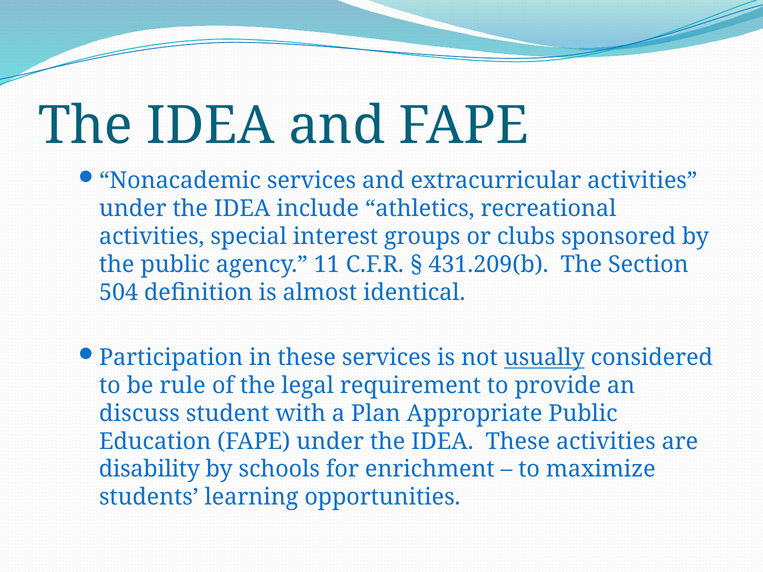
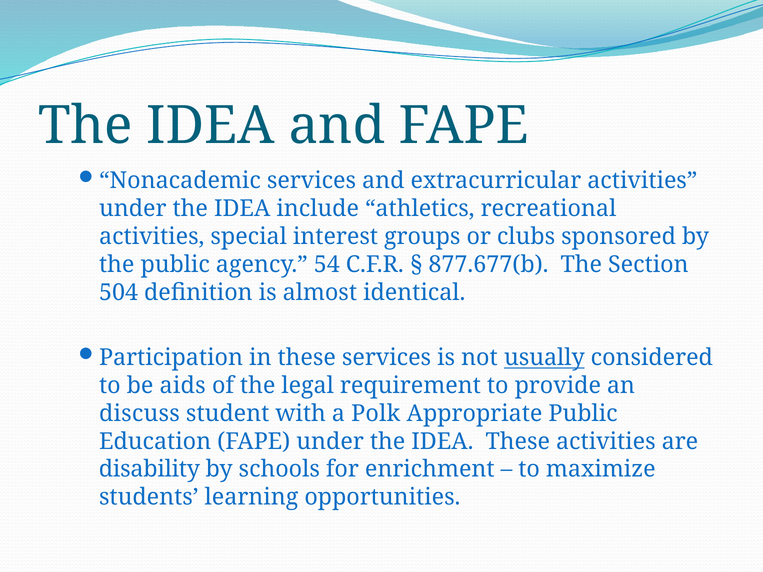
11: 11 -> 54
431.209(b: 431.209(b -> 877.677(b
rule: rule -> aids
Plan: Plan -> Polk
